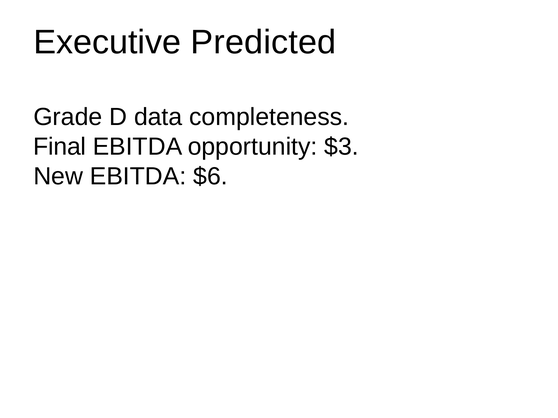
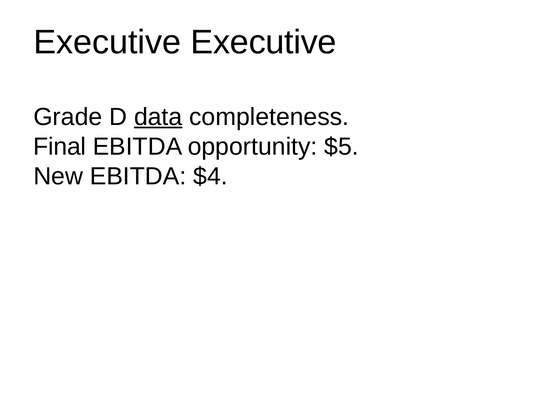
Executive Predicted: Predicted -> Executive
data underline: none -> present
$3: $3 -> $5
$6: $6 -> $4
